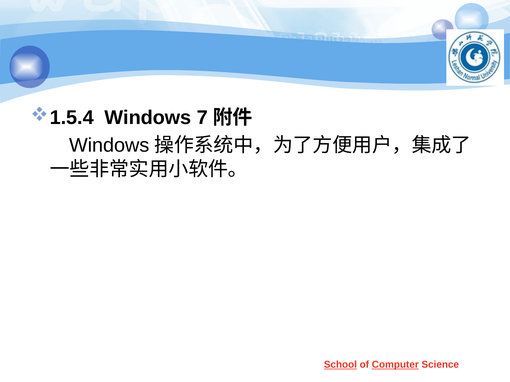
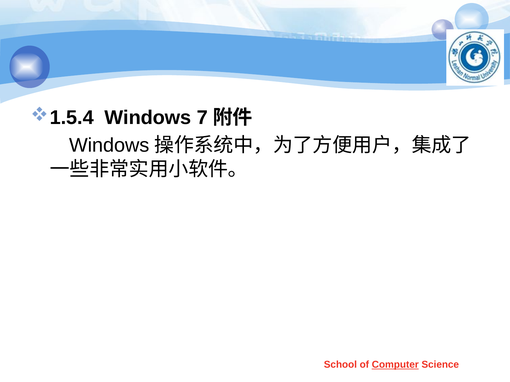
School underline: present -> none
